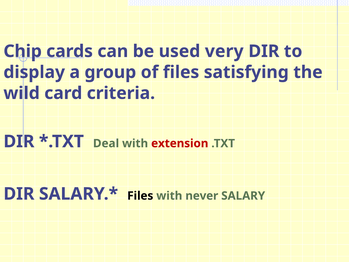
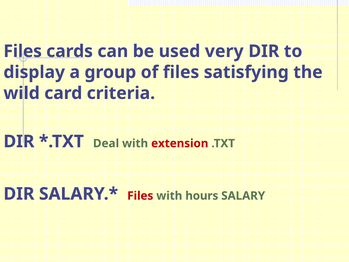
Chip at (23, 51): Chip -> Files
Files at (140, 196) colour: black -> red
never: never -> hours
